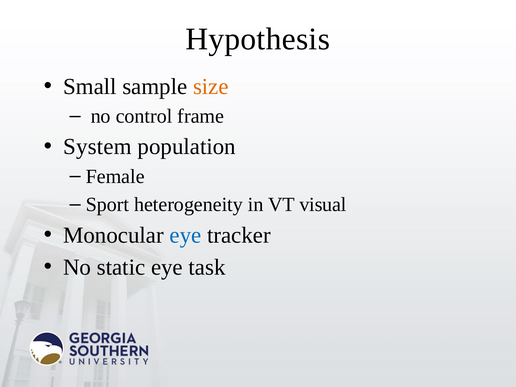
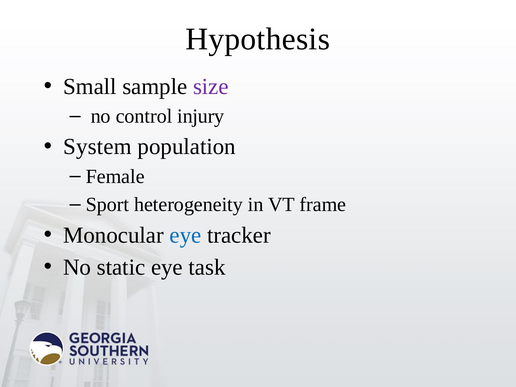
size colour: orange -> purple
frame: frame -> injury
visual: visual -> frame
